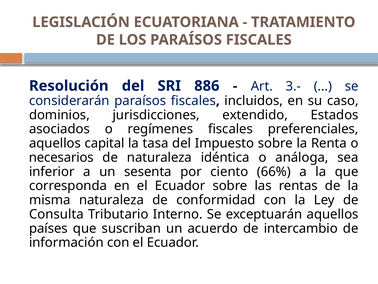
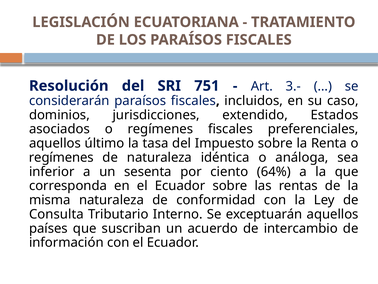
886: 886 -> 751
capital: capital -> último
necesarios at (61, 157): necesarios -> regímenes
66%: 66% -> 64%
